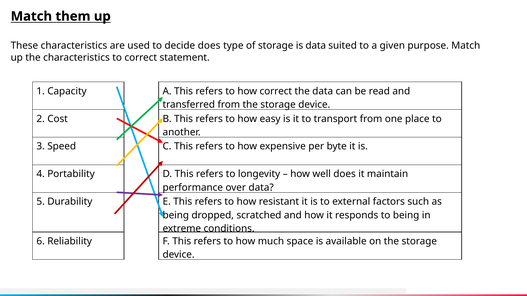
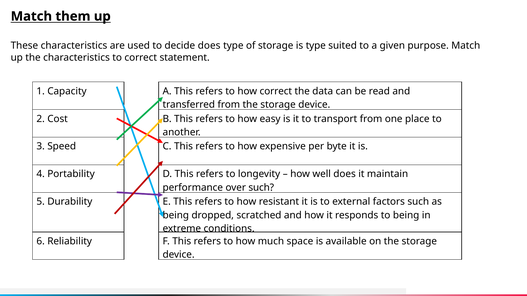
is data: data -> type
over data: data -> such
